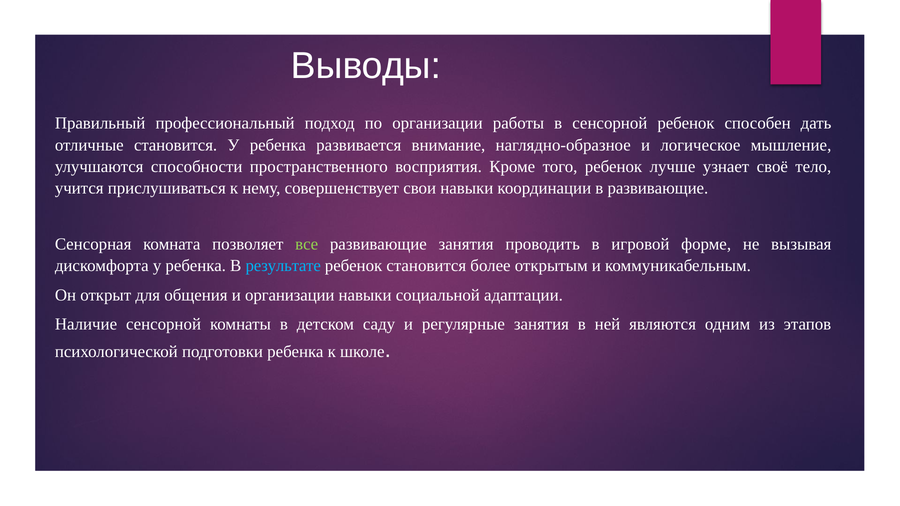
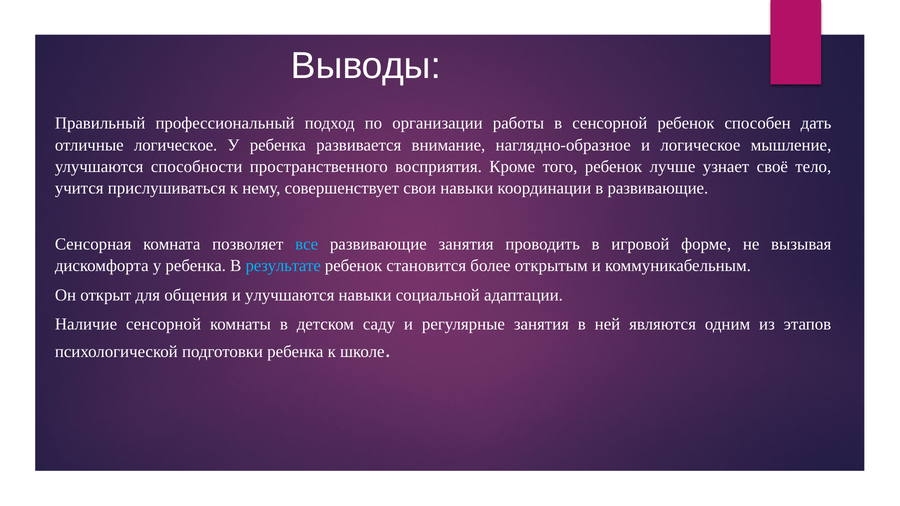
отличные становится: становится -> логическое
все colour: light green -> light blue
и организации: организации -> улучшаются
